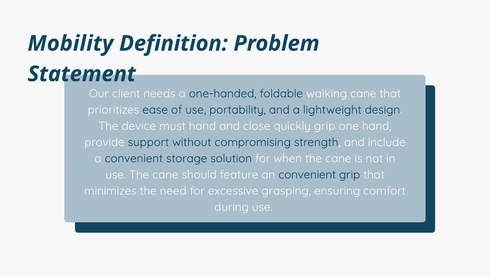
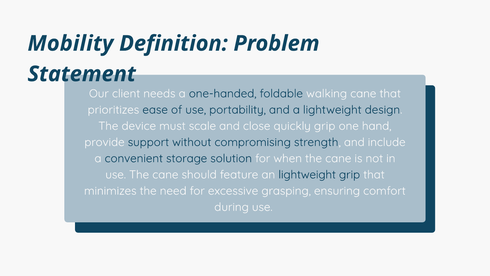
must hand: hand -> scale
an convenient: convenient -> lightweight
